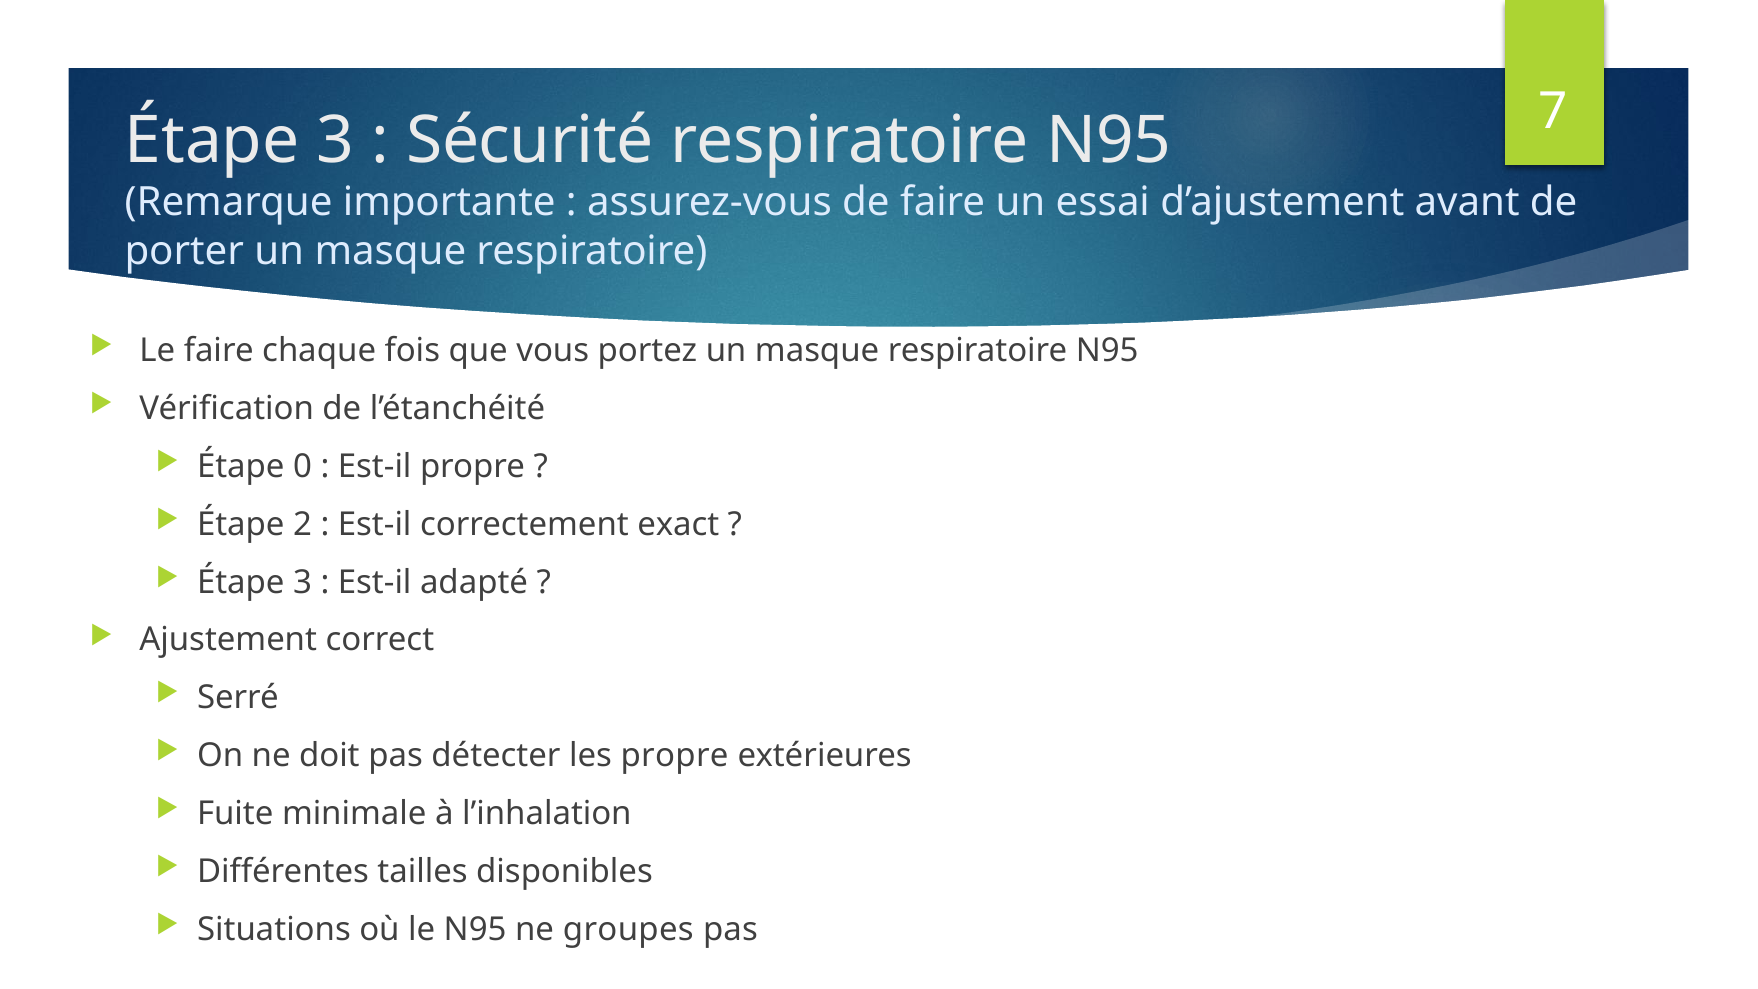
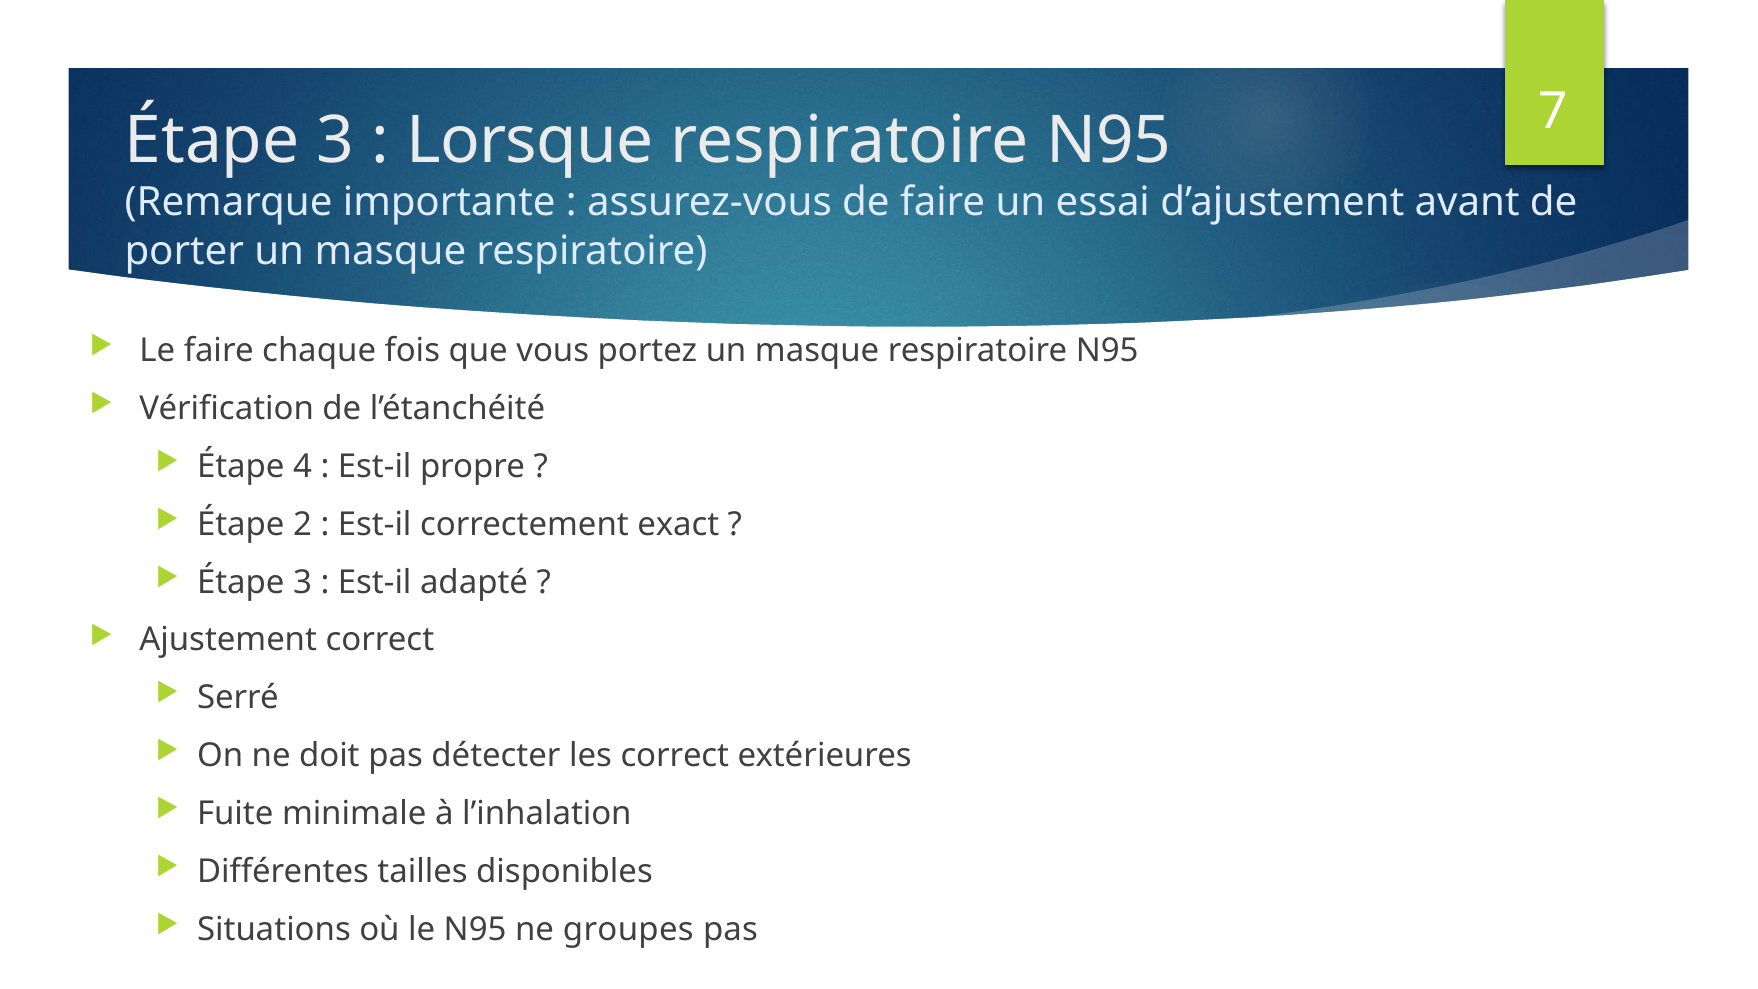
Sécurité: Sécurité -> Lorsque
0: 0 -> 4
les propre: propre -> correct
